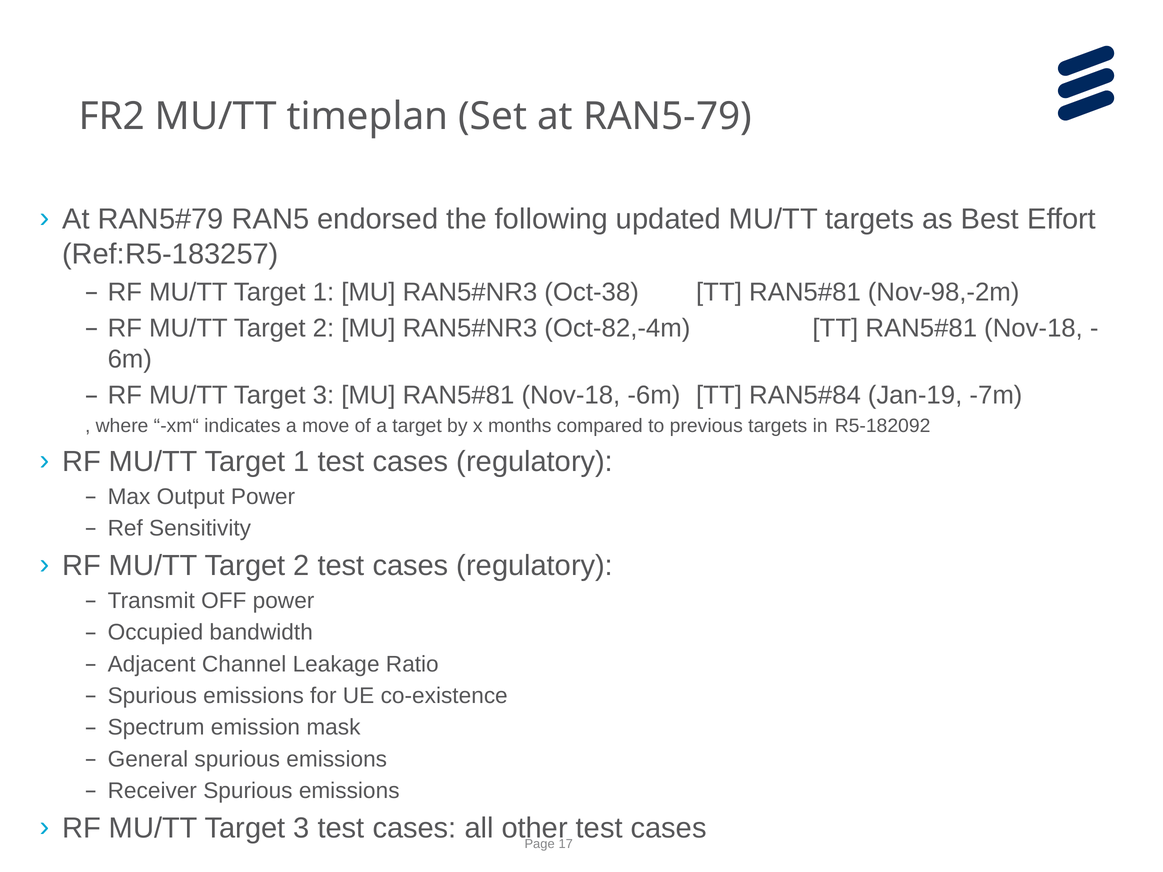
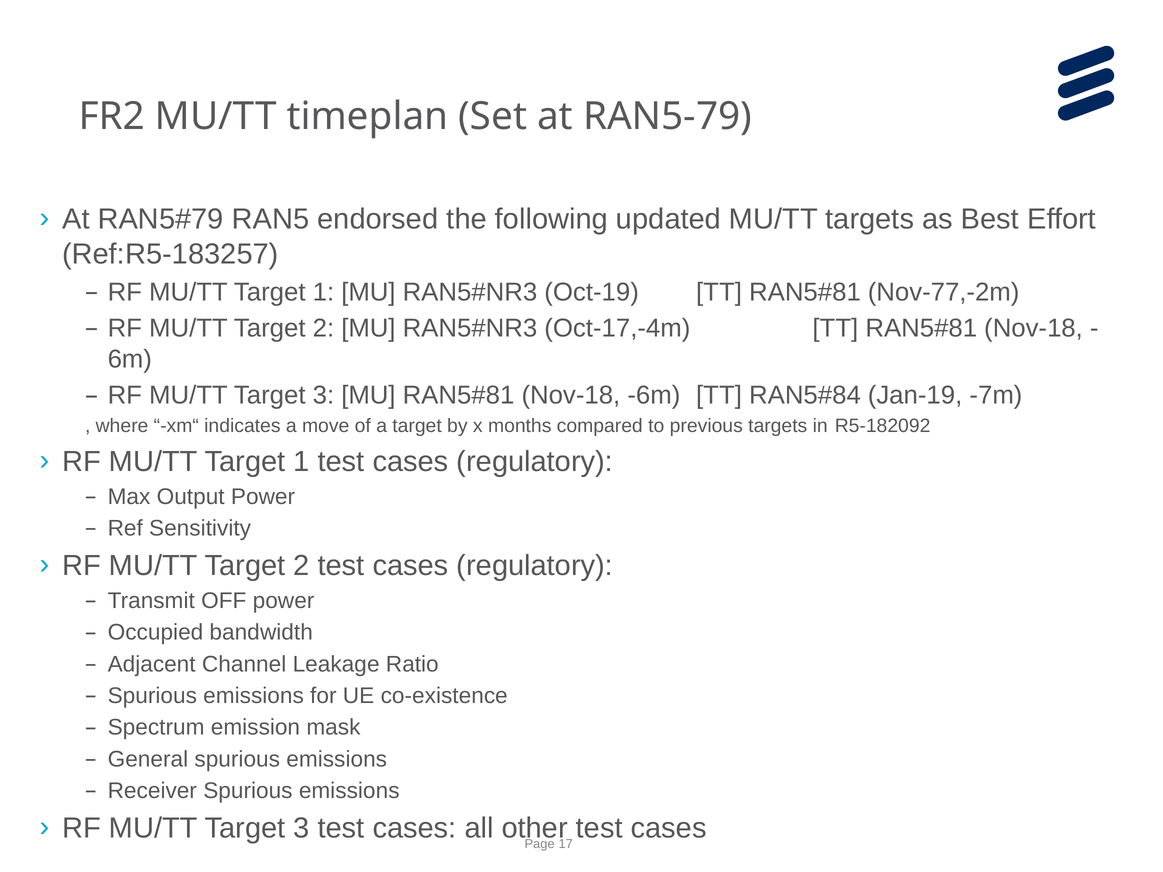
Oct-38: Oct-38 -> Oct-19
Nov-98,-2m: Nov-98,-2m -> Nov-77,-2m
Oct-82,-4m: Oct-82,-4m -> Oct-17,-4m
